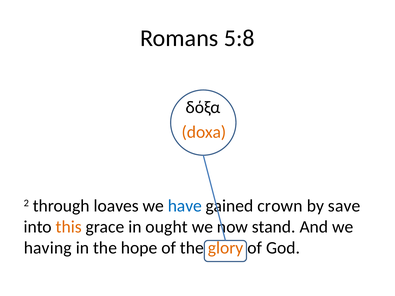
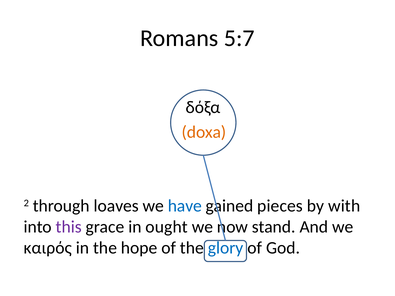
5:8: 5:8 -> 5:7
crown: crown -> pieces
save: save -> with
this colour: orange -> purple
having: having -> καιρός
glory colour: orange -> blue
